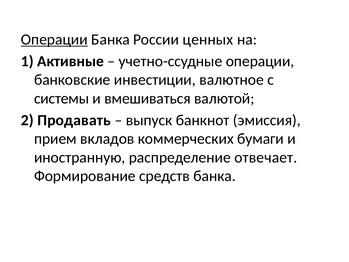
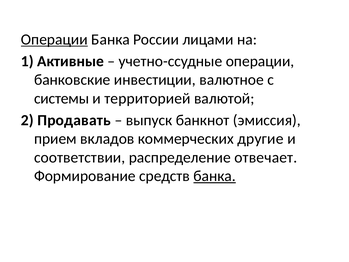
ценных: ценных -> лицами
вмешиваться: вмешиваться -> территорией
бумаги: бумаги -> другие
иностранную: иностранную -> соответствии
банка at (215, 176) underline: none -> present
